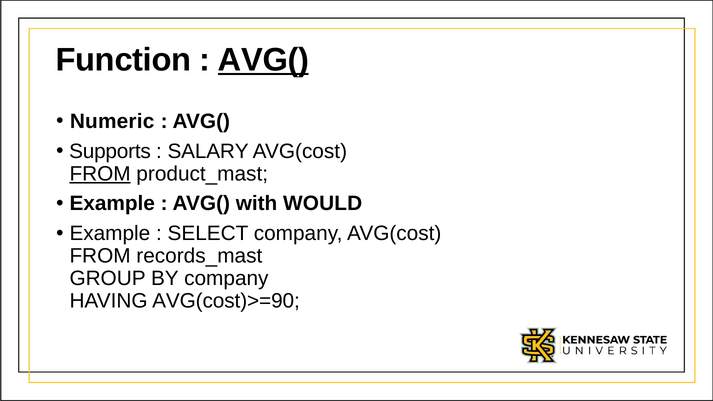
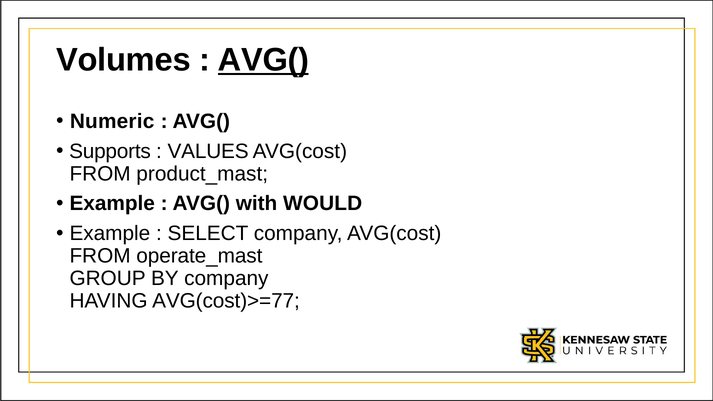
Function: Function -> Volumes
SALARY: SALARY -> VALUES
FROM at (100, 174) underline: present -> none
records_mast: records_mast -> operate_mast
AVG(cost)>=90: AVG(cost)>=90 -> AVG(cost)>=77
